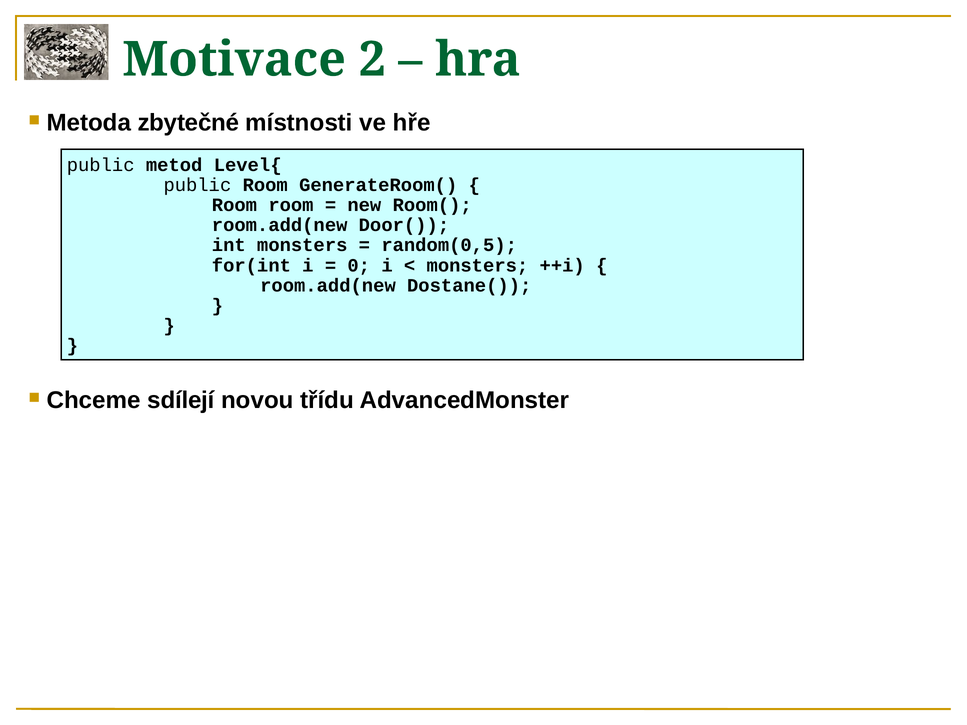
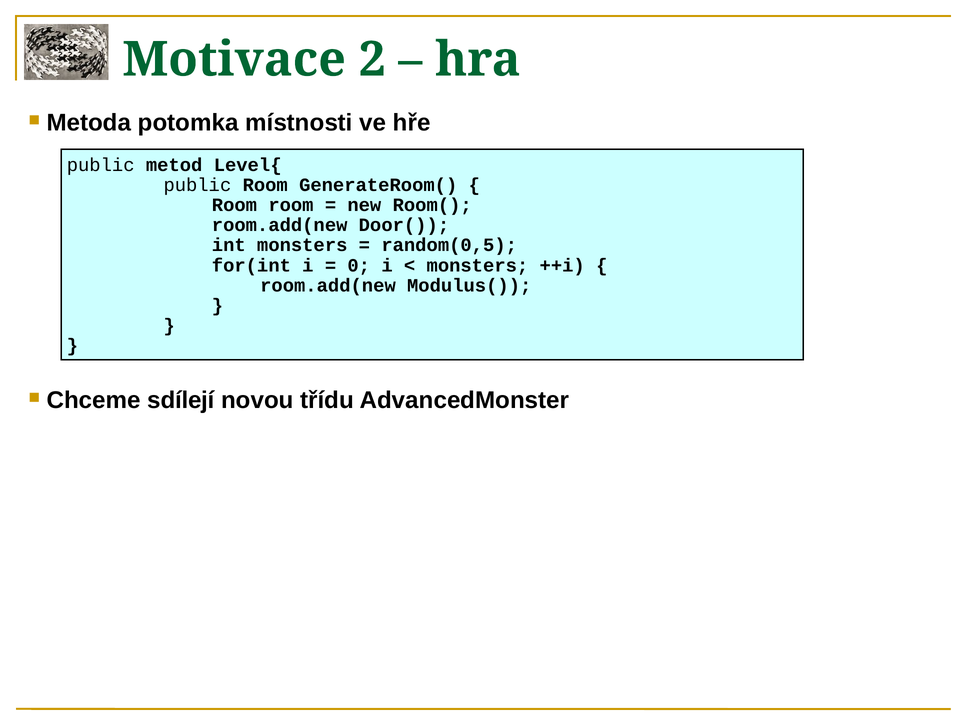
zbytečné: zbytečné -> potomka
Dostane(: Dostane( -> Modulus(
